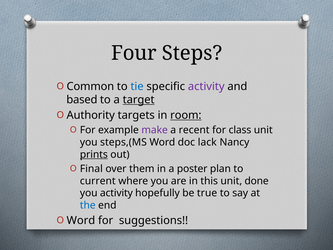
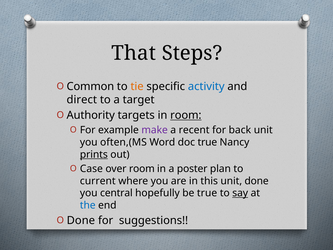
Four: Four -> That
tie colour: blue -> orange
activity at (206, 86) colour: purple -> blue
based: based -> direct
target underline: present -> none
class: class -> back
steps,(MS: steps,(MS -> often,(MS
doc lack: lack -> true
Final: Final -> Case
over them: them -> room
you activity: activity -> central
say underline: none -> present
Word at (81, 220): Word -> Done
